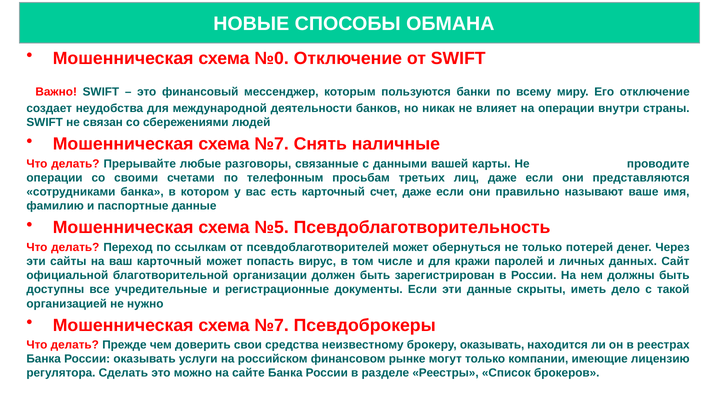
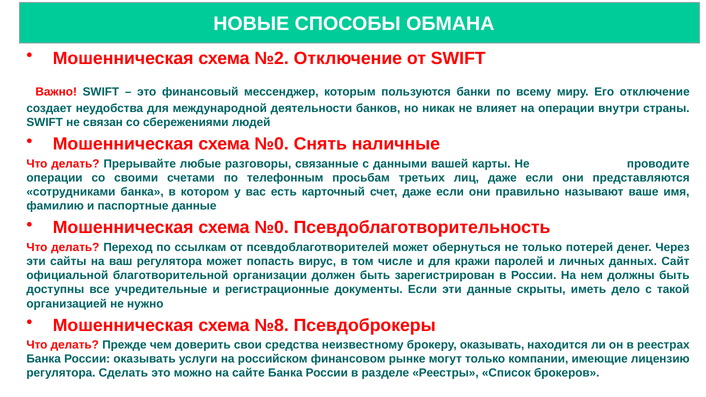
№0: №0 -> №2
№7 at (272, 144): №7 -> №0
№5 at (272, 228): №5 -> №0
ваш карточный: карточный -> регулятора
№7 at (272, 325): №7 -> №8
